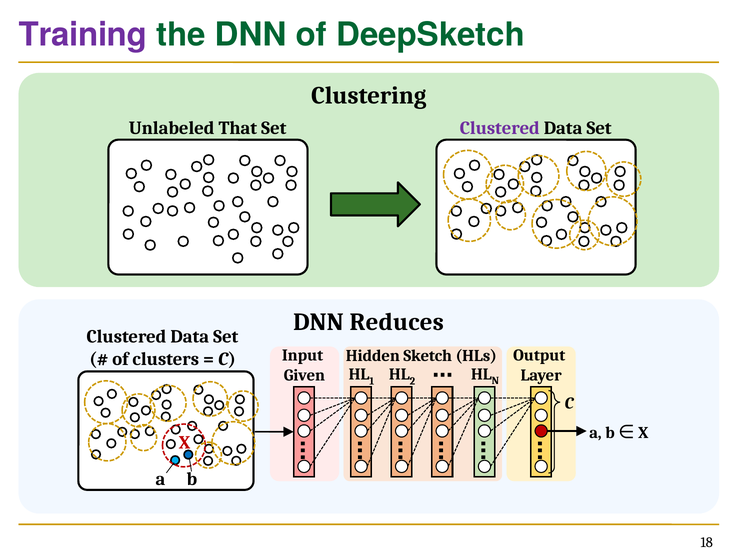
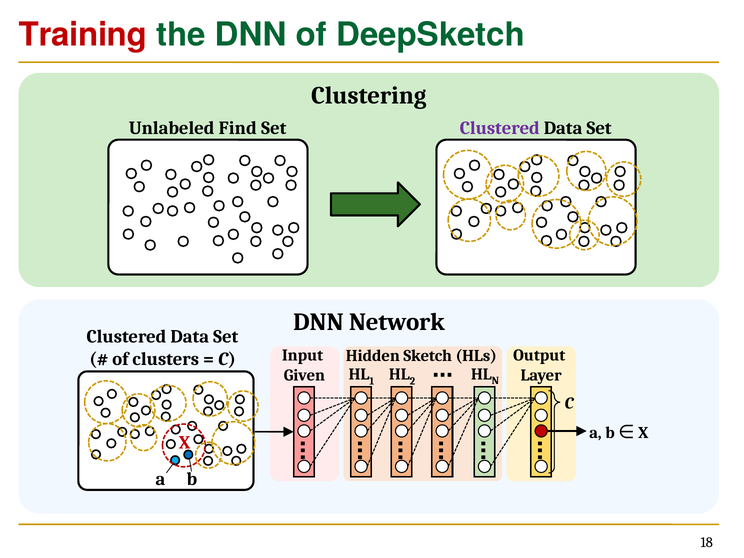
Training colour: purple -> red
That: That -> Find
Reduces: Reduces -> Network
